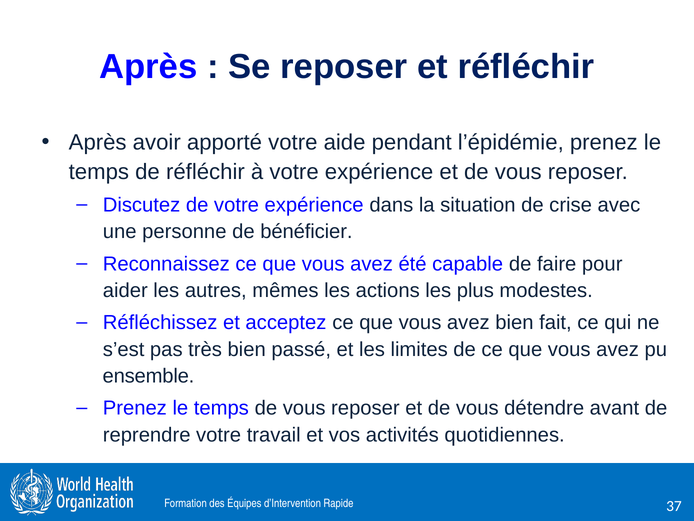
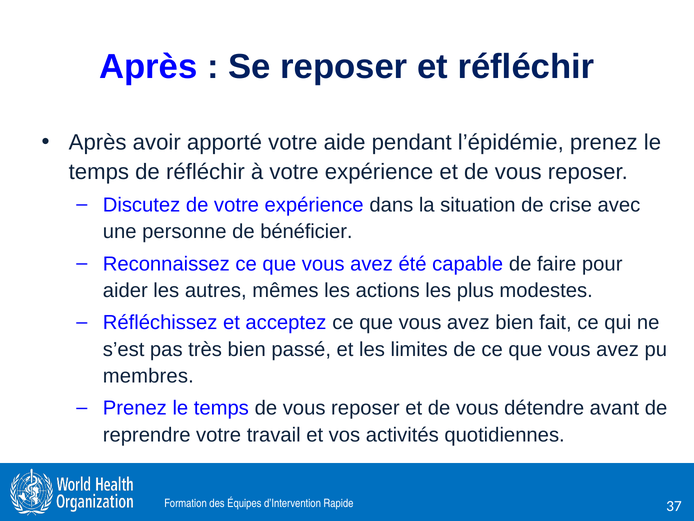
ensemble: ensemble -> membres
